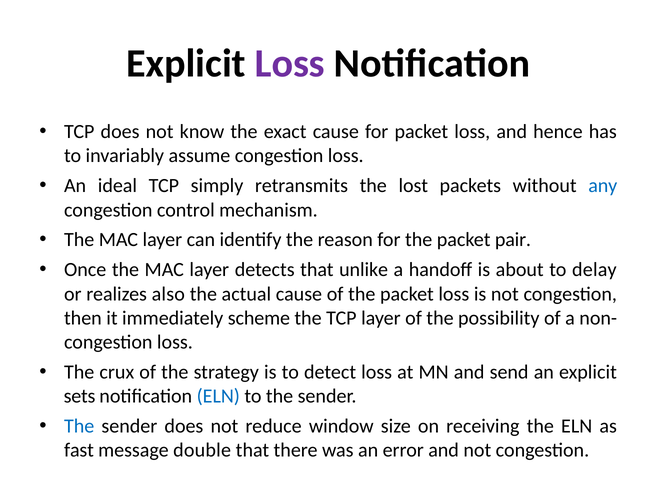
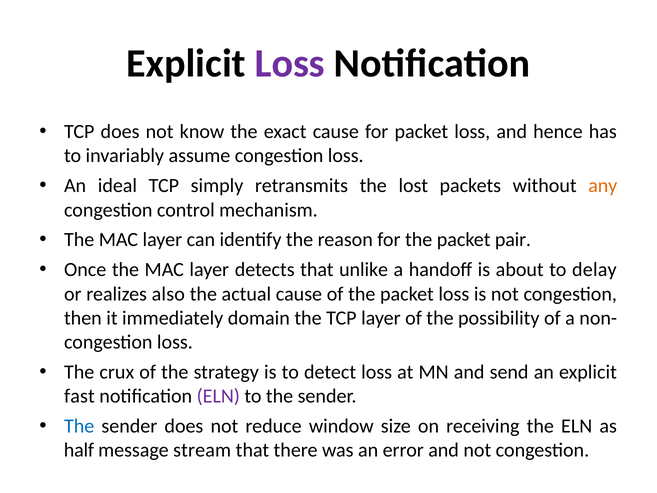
any colour: blue -> orange
scheme: scheme -> domain
sets: sets -> fast
ELN at (218, 396) colour: blue -> purple
fast: fast -> half
double: double -> stream
